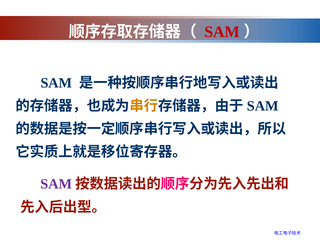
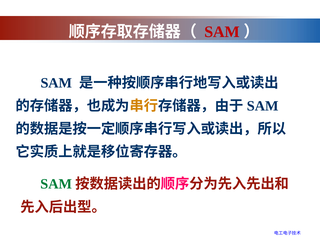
SAM at (56, 184) colour: purple -> green
